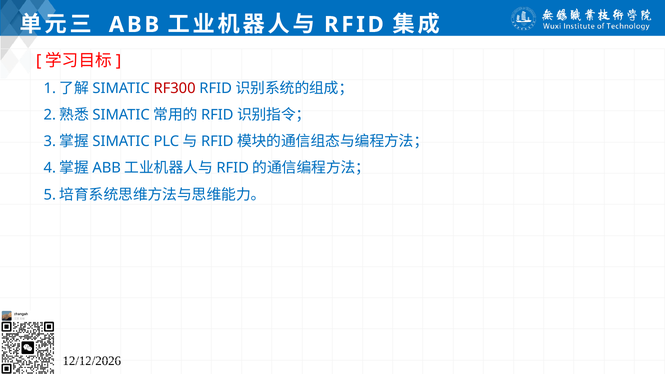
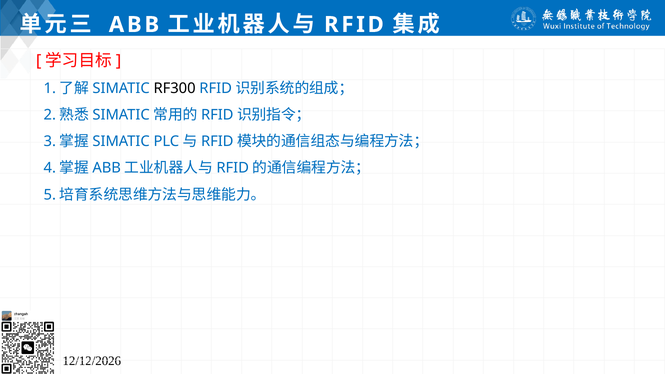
RF300 colour: red -> black
